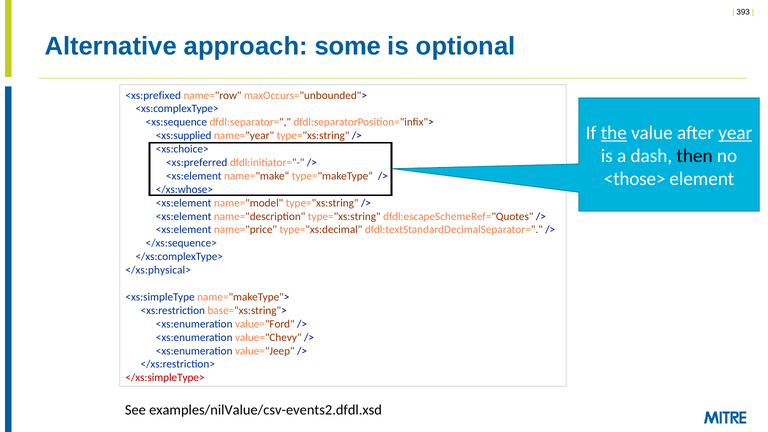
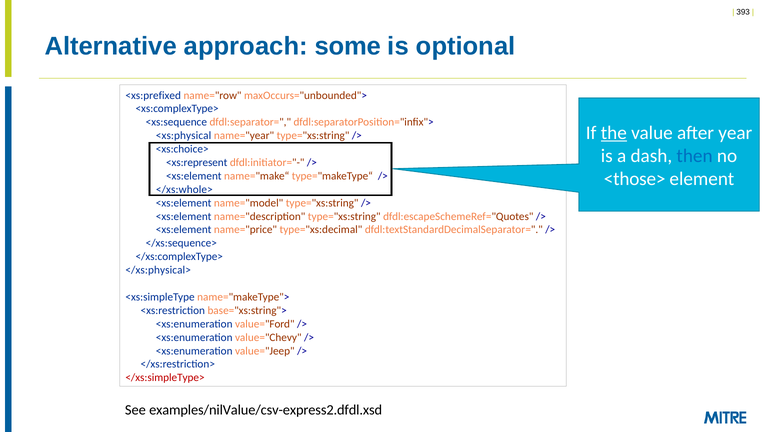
year underline: present -> none
<xs:supplied: <xs:supplied -> <xs:physical
then colour: black -> blue
<xs:preferred: <xs:preferred -> <xs:represent
</xs:whose>: </xs:whose> -> </xs:whole>
examples/nilValue/csv-events2.dfdl.xsd: examples/nilValue/csv-events2.dfdl.xsd -> examples/nilValue/csv-express2.dfdl.xsd
